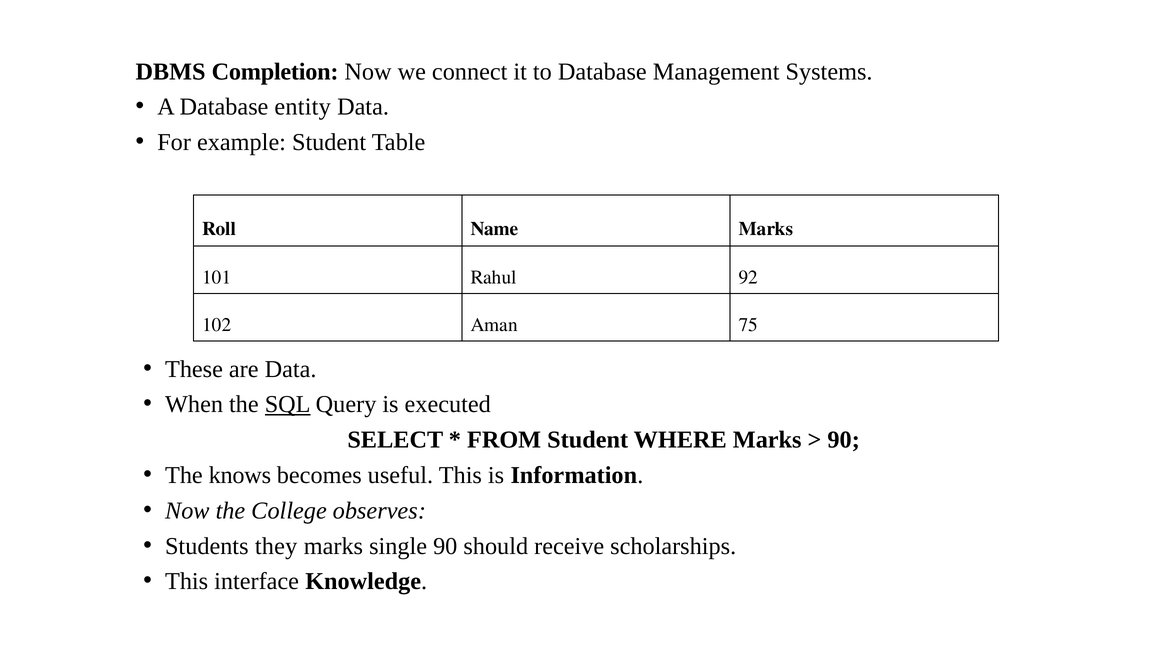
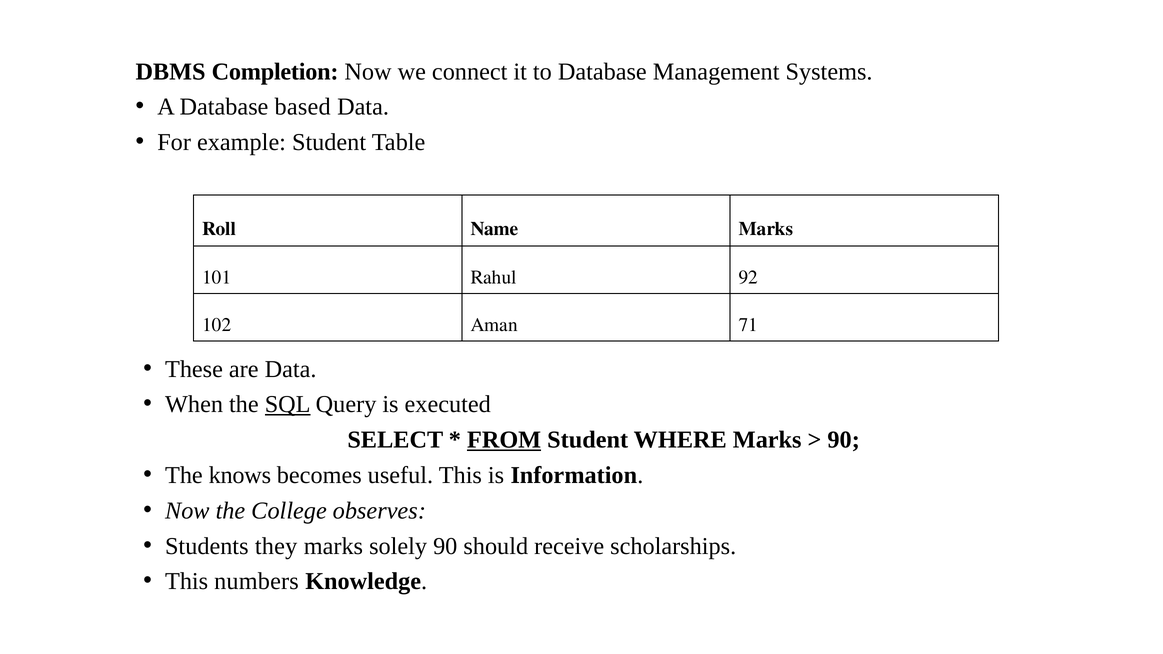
entity: entity -> based
75: 75 -> 71
FROM underline: none -> present
single: single -> solely
interface: interface -> numbers
